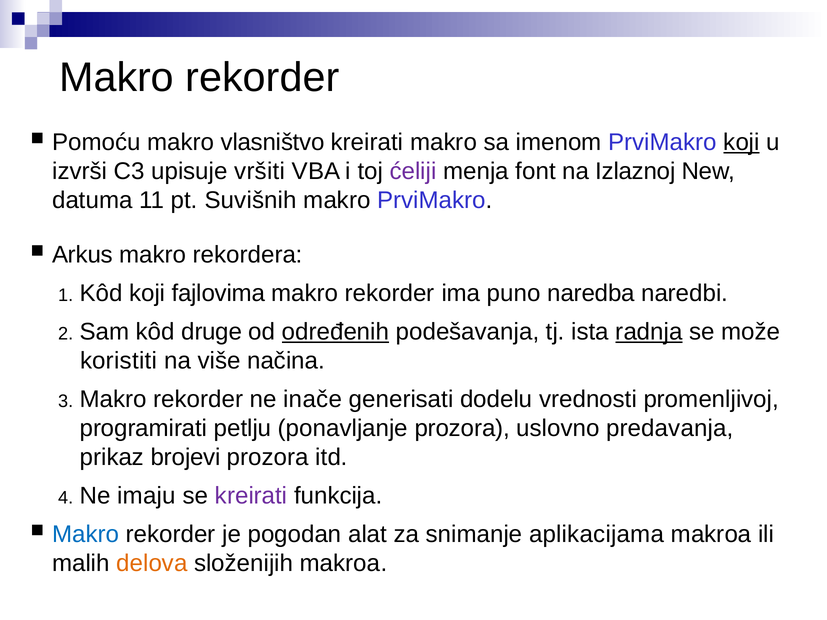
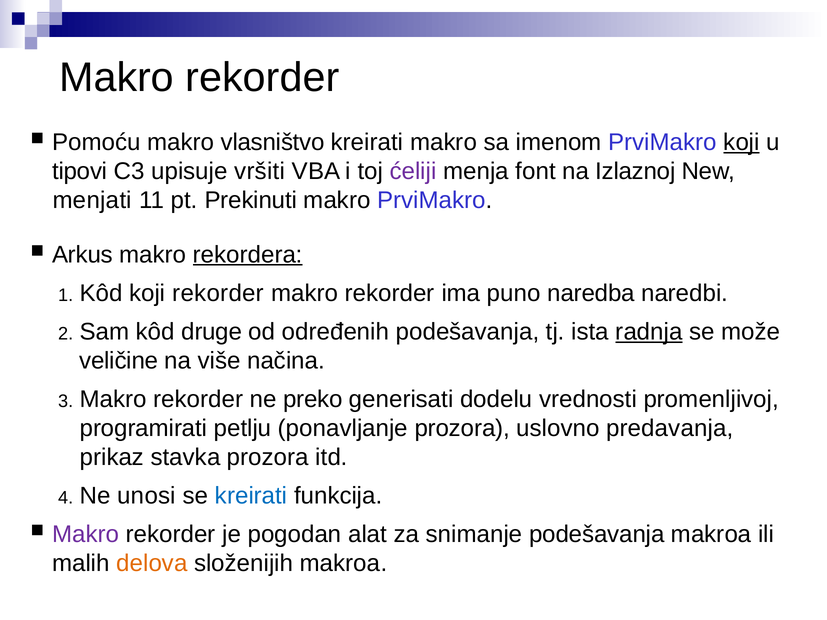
izvrši: izvrši -> tipovi
datuma: datuma -> menjati
Suvišnih: Suvišnih -> Prekinuti
rekordera underline: none -> present
koji fajlovima: fajlovima -> rekorder
određenih underline: present -> none
koristiti: koristiti -> veličine
inače: inače -> preko
brojevi: brojevi -> stavka
imaju: imaju -> unosi
kreirati at (251, 496) colour: purple -> blue
Makro at (86, 534) colour: blue -> purple
snimanje aplikacijama: aplikacijama -> podešavanja
